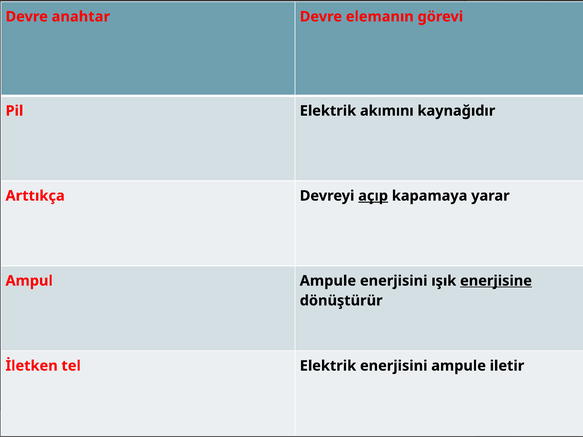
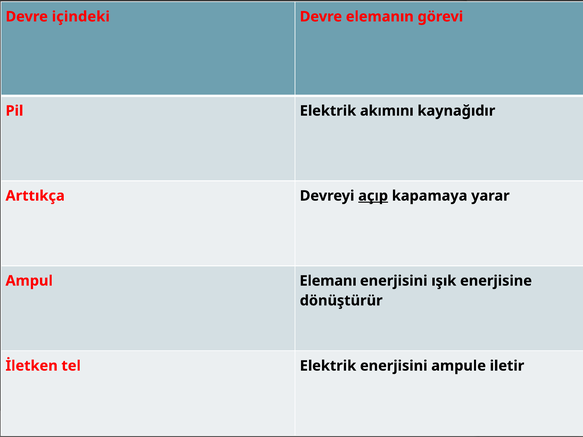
anahtar: anahtar -> içindeki
Ampul Ampule: Ampule -> Elemanı
enerjisine underline: present -> none
